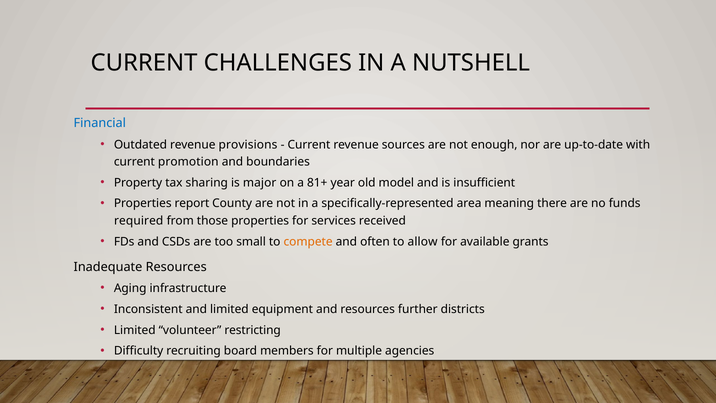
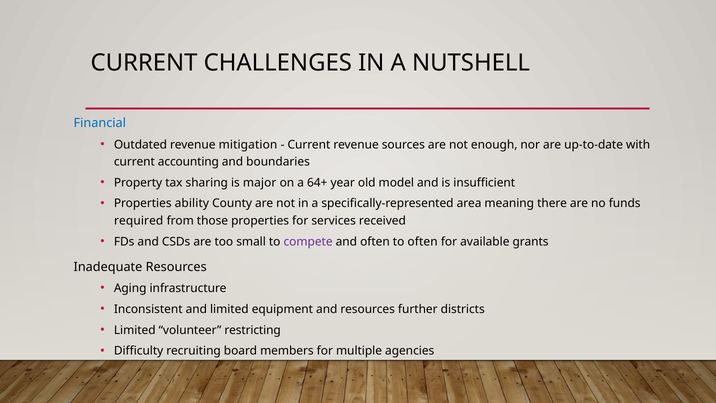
provisions: provisions -> mitigation
promotion: promotion -> accounting
81+: 81+ -> 64+
report: report -> ability
compete colour: orange -> purple
to allow: allow -> often
